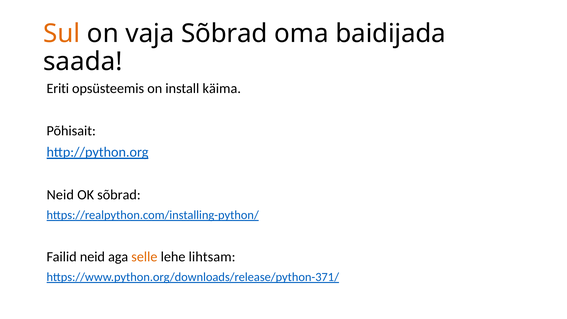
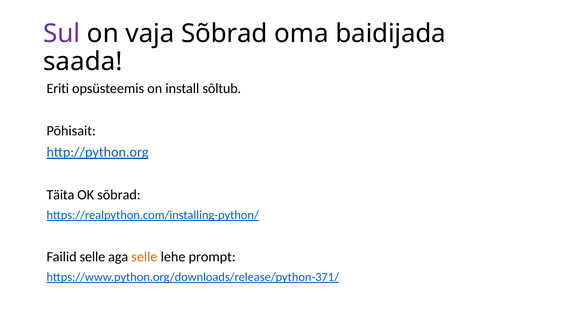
Sul colour: orange -> purple
käima: käima -> sõltub
Neid at (60, 195): Neid -> Täita
Failid neid: neid -> selle
lihtsam: lihtsam -> prompt
